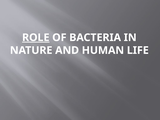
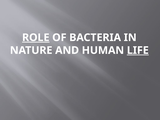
LIFE underline: none -> present
